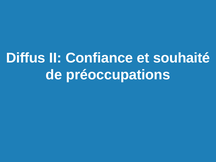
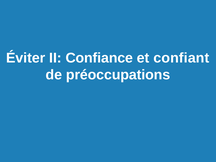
Diffus: Diffus -> Éviter
souhaité: souhaité -> confiant
